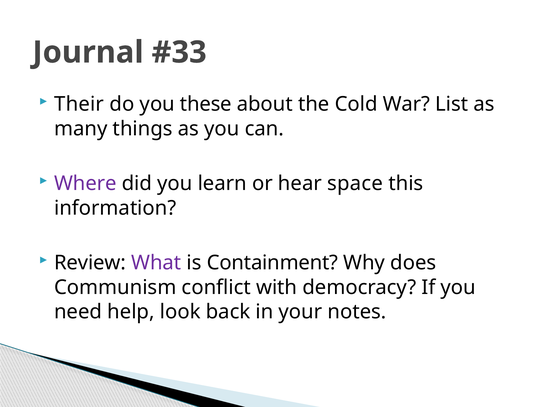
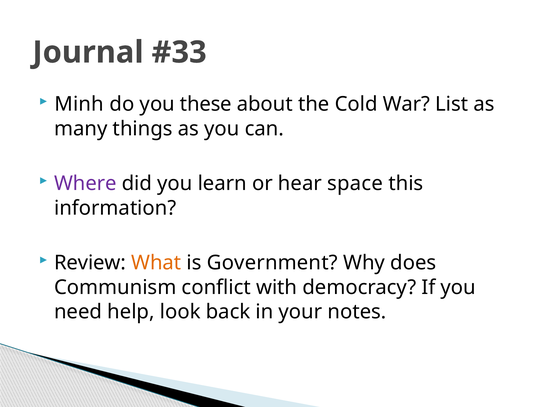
Their: Their -> Minh
What colour: purple -> orange
Containment: Containment -> Government
